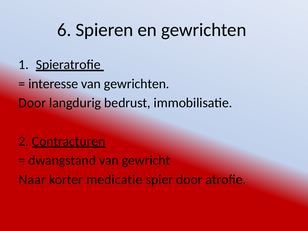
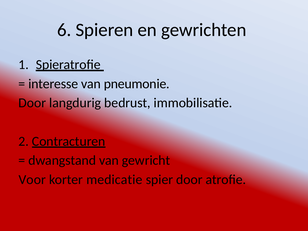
van gewrichten: gewrichten -> pneumonie
Naar: Naar -> Voor
